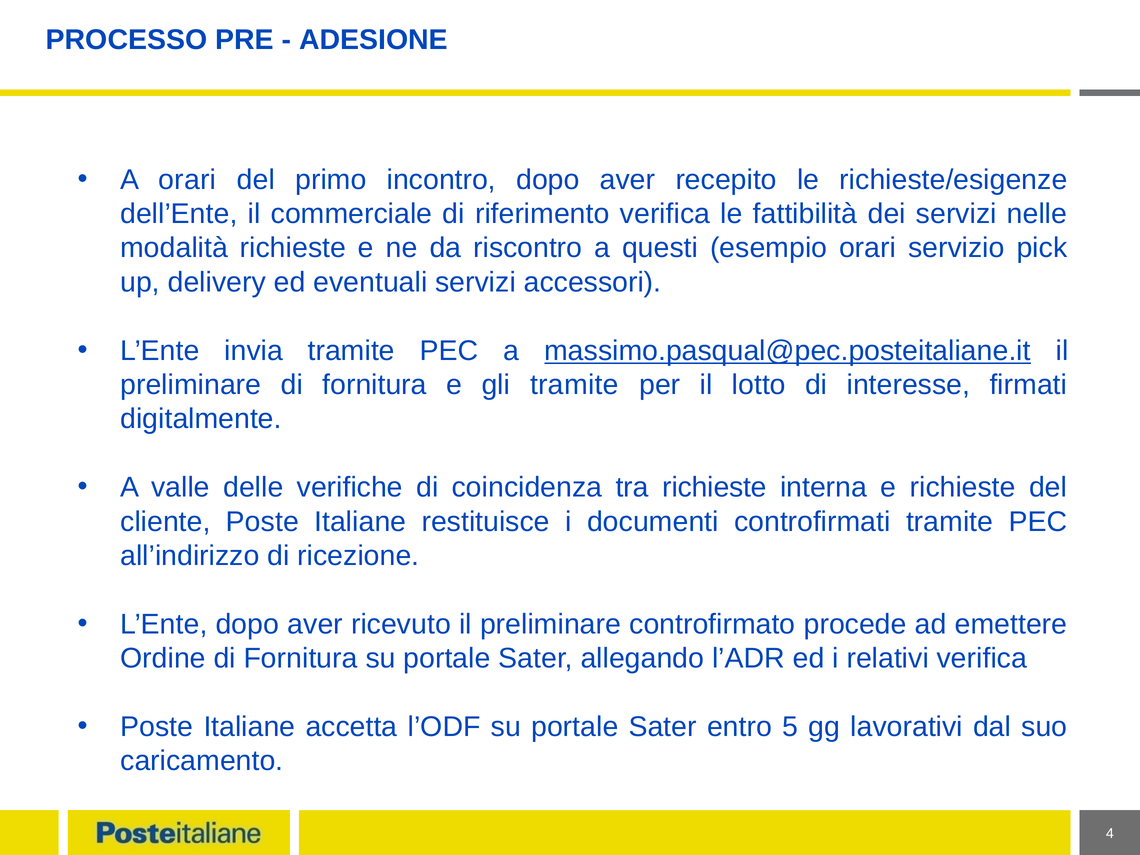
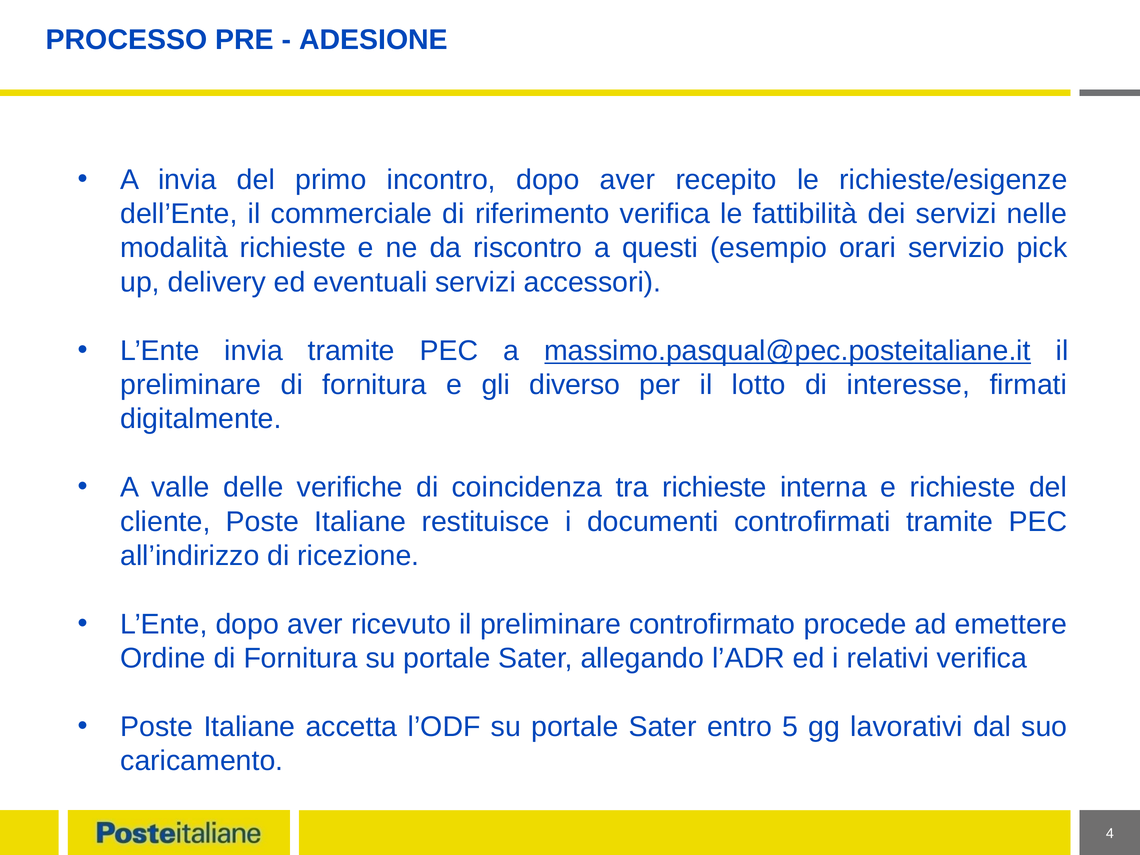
A orari: orari -> invia
gli tramite: tramite -> diverso
